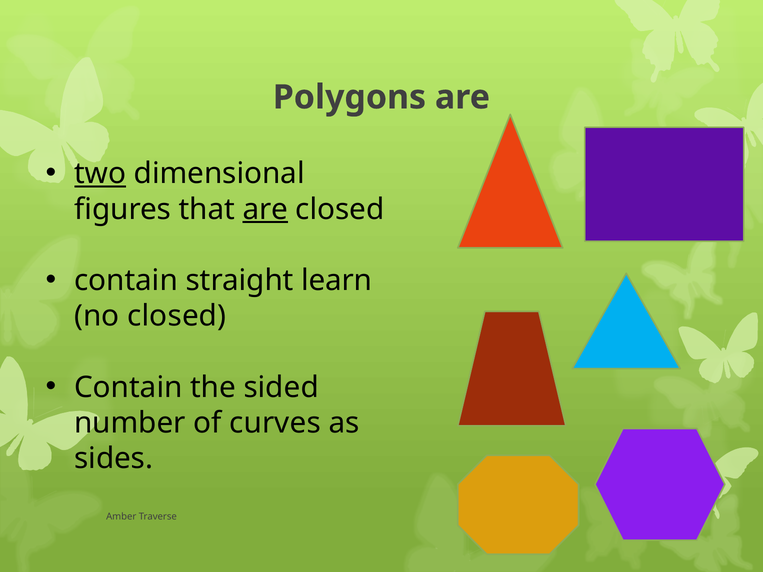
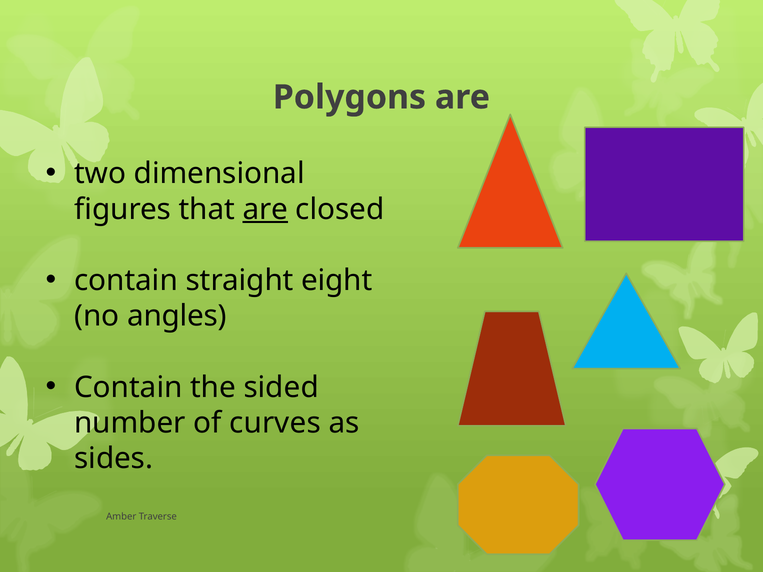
two underline: present -> none
learn: learn -> eight
no closed: closed -> angles
